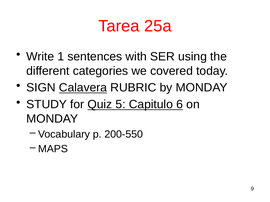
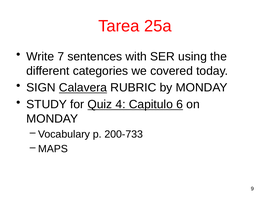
1: 1 -> 7
5: 5 -> 4
200-550: 200-550 -> 200-733
